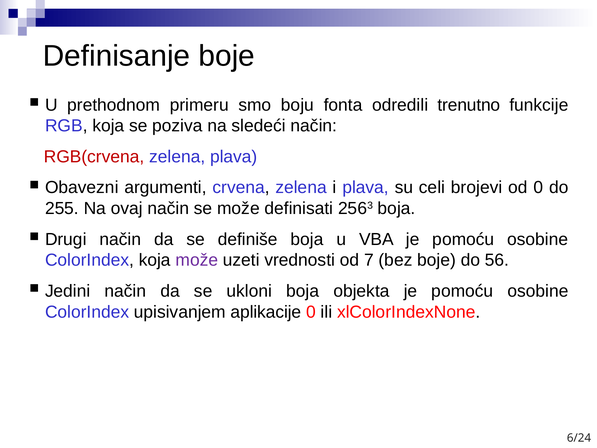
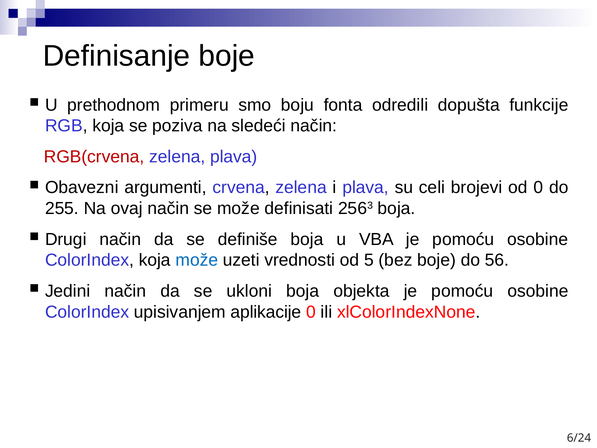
trenutno: trenutno -> dopušta
može at (197, 260) colour: purple -> blue
7: 7 -> 5
